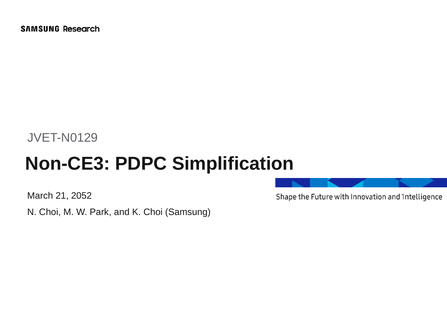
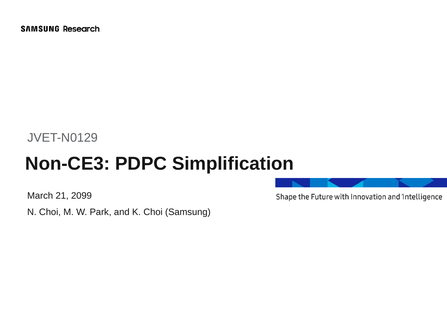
2052: 2052 -> 2099
